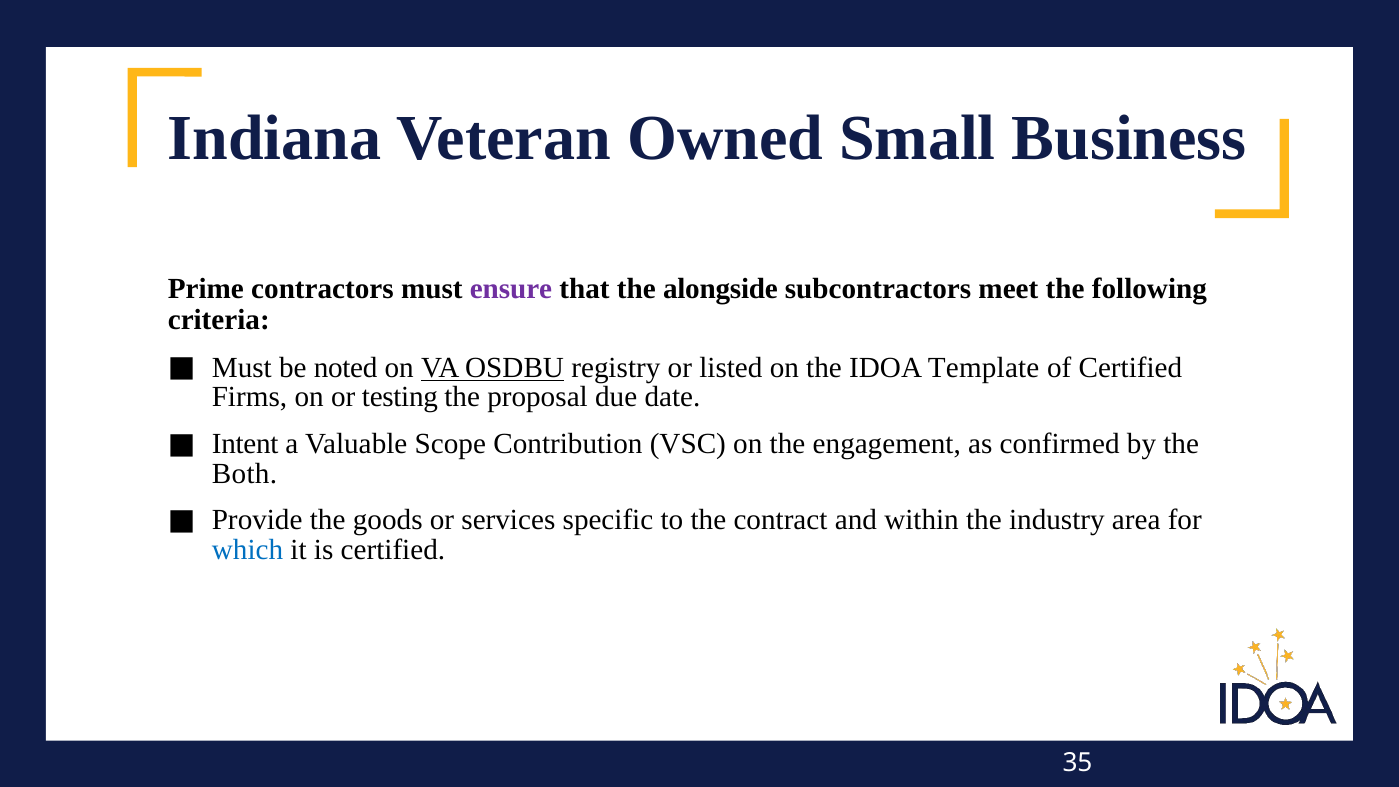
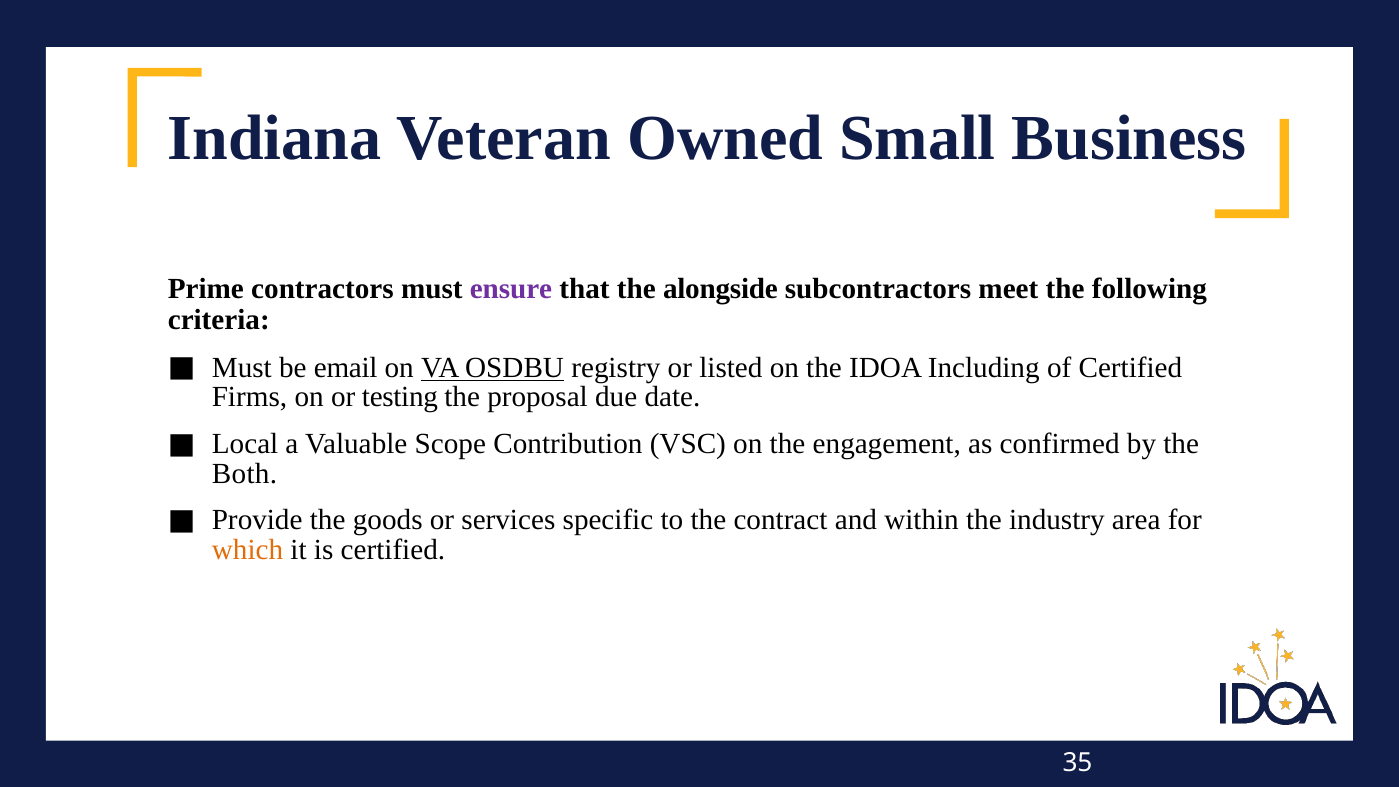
noted: noted -> email
Template: Template -> Including
Intent: Intent -> Local
which colour: blue -> orange
